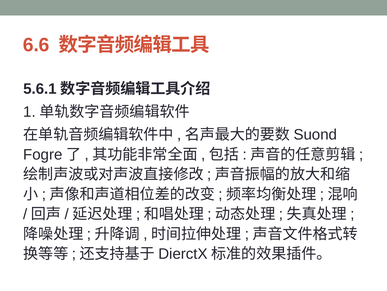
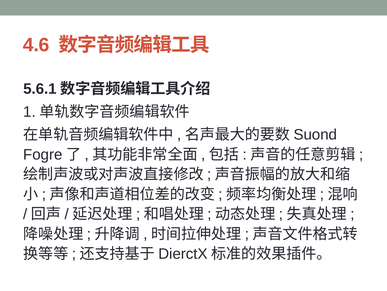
6.6: 6.6 -> 4.6
